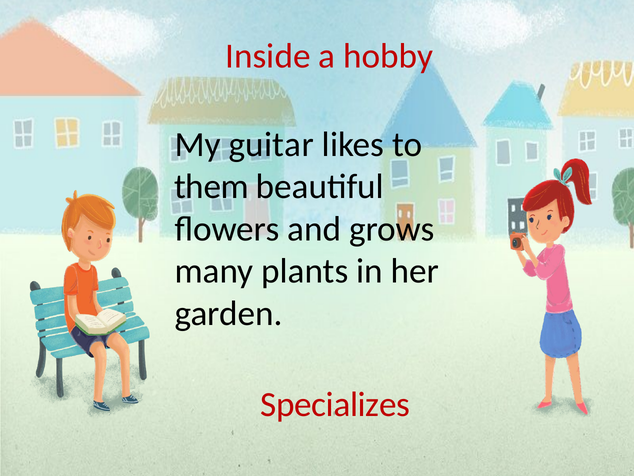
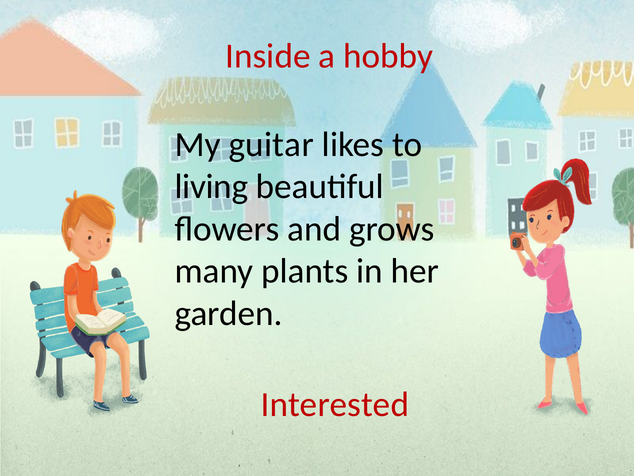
them: them -> living
Specializes: Specializes -> Interested
